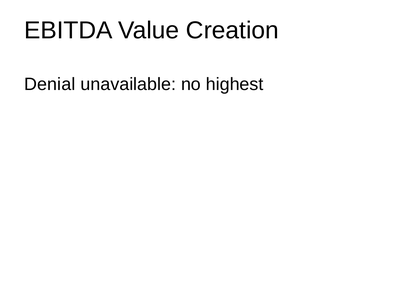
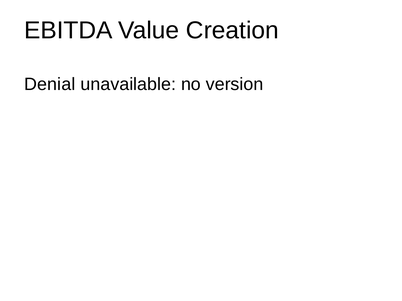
highest: highest -> version
